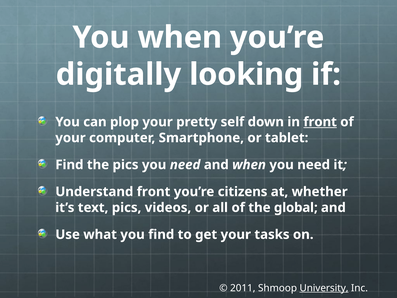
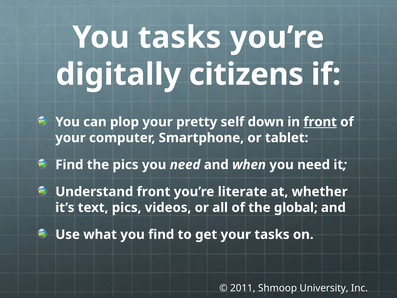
You when: when -> tasks
looking: looking -> citizens
citizens: citizens -> literate
University underline: present -> none
